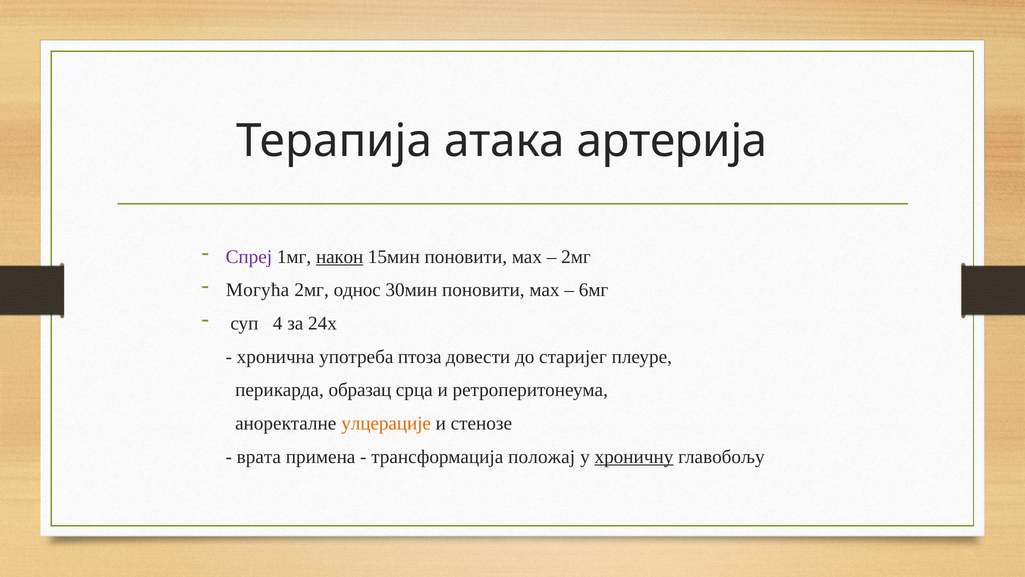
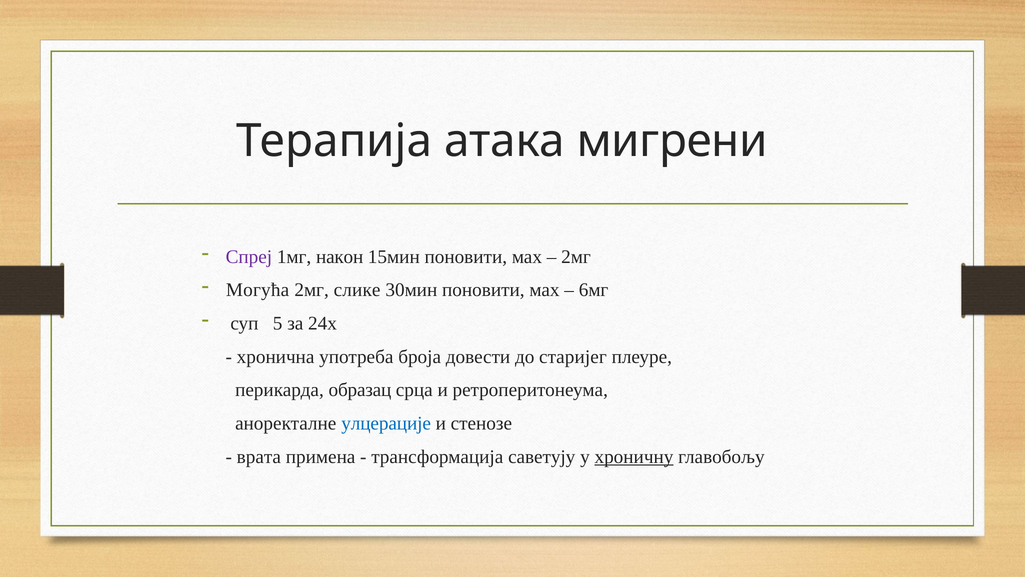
артерија: артерија -> мигрени
након underline: present -> none
однос: однос -> слике
4: 4 -> 5
птоза: птоза -> броја
улцерације colour: orange -> blue
положај: положај -> саветују
